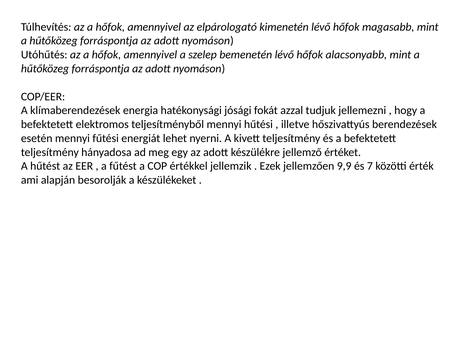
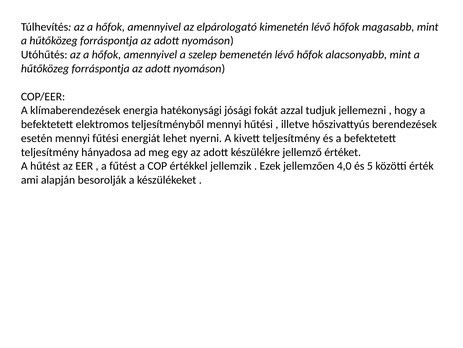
9,9: 9,9 -> 4,0
7: 7 -> 5
